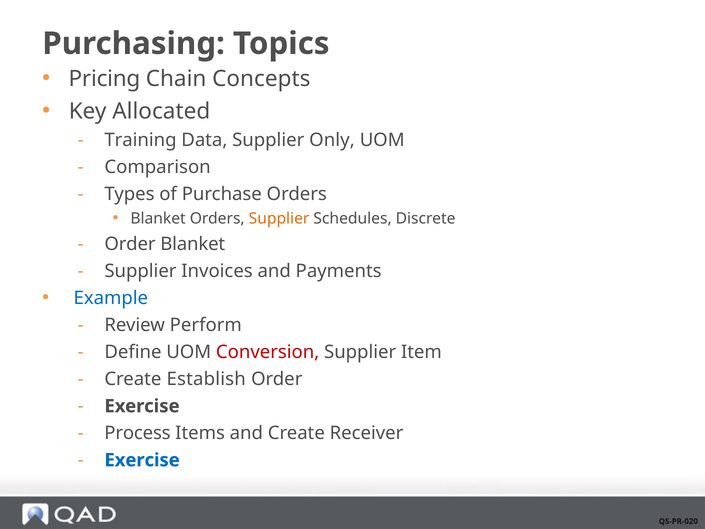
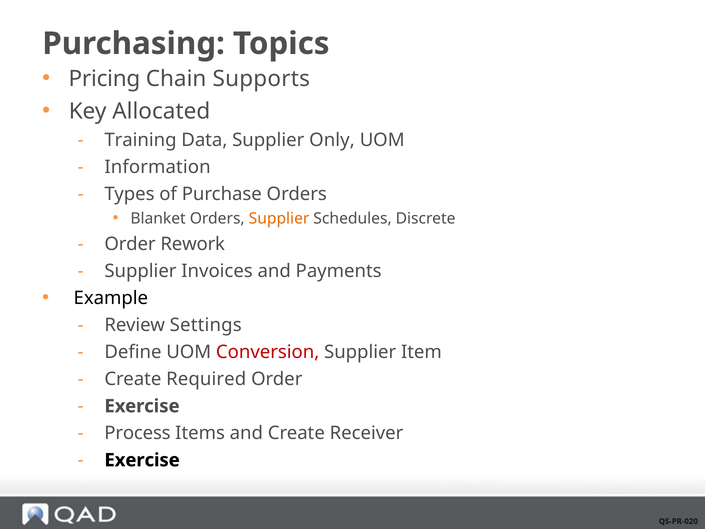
Concepts: Concepts -> Supports
Comparison: Comparison -> Information
Order Blanket: Blanket -> Rework
Example colour: blue -> black
Perform: Perform -> Settings
Establish: Establish -> Required
Exercise at (142, 460) colour: blue -> black
